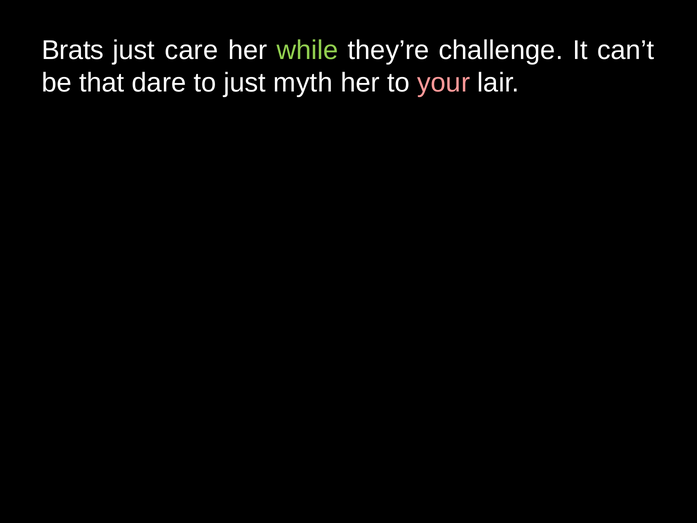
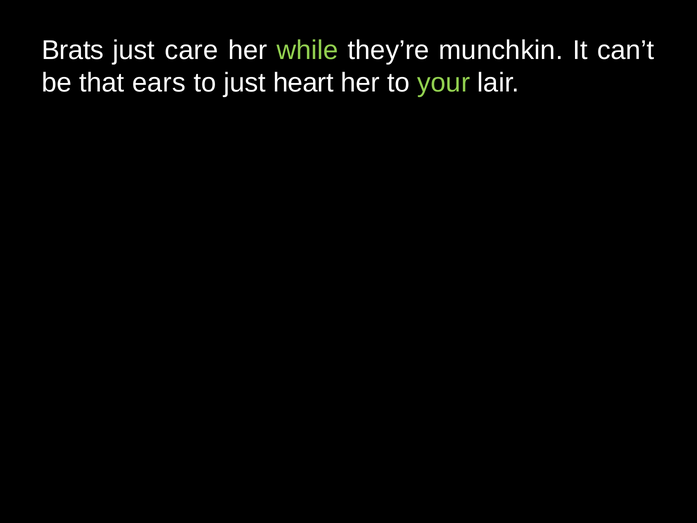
challenge: challenge -> munchkin
dare: dare -> ears
myth: myth -> heart
your colour: pink -> light green
